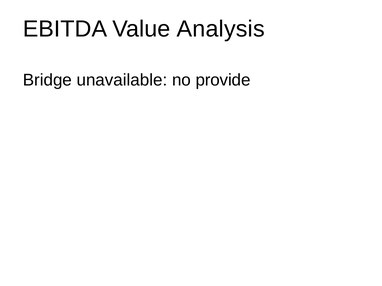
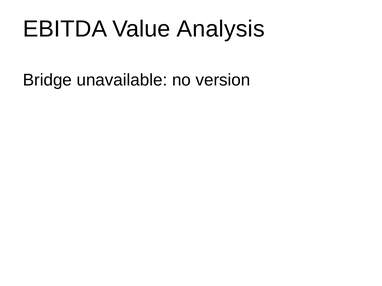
provide: provide -> version
